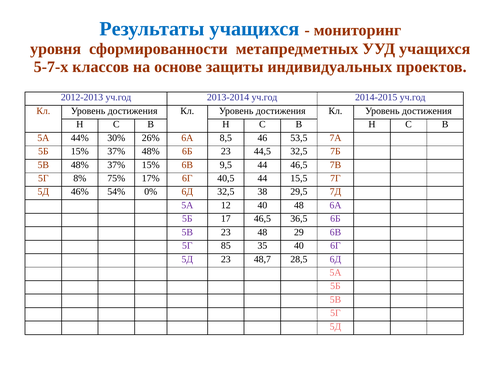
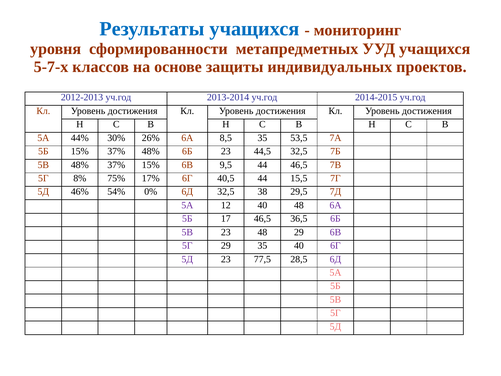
8,5 46: 46 -> 35
5Г 85: 85 -> 29
48,7: 48,7 -> 77,5
